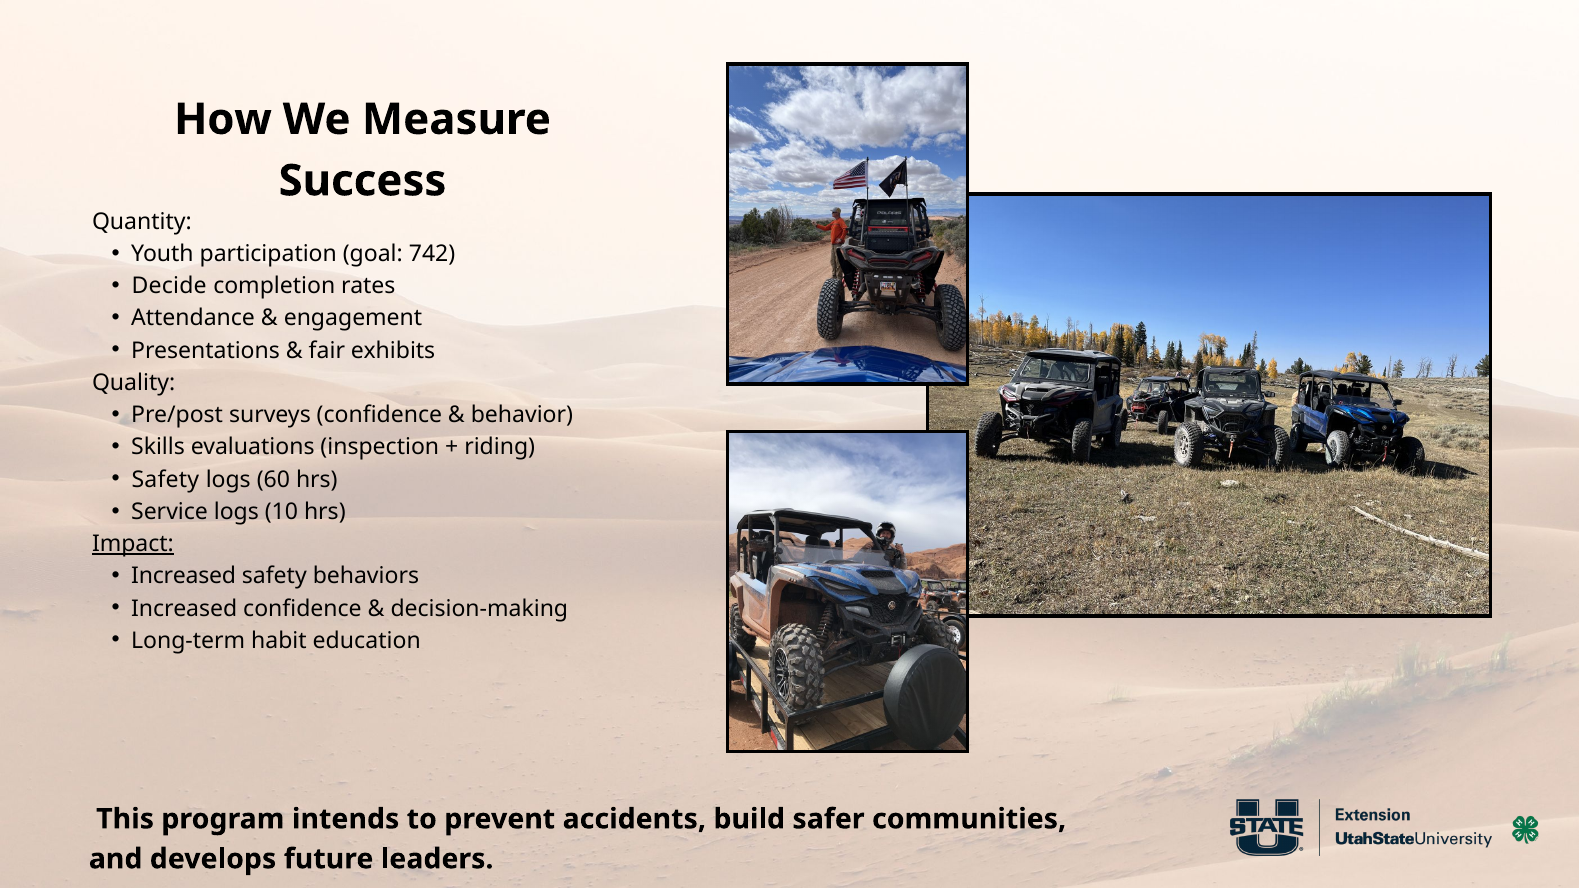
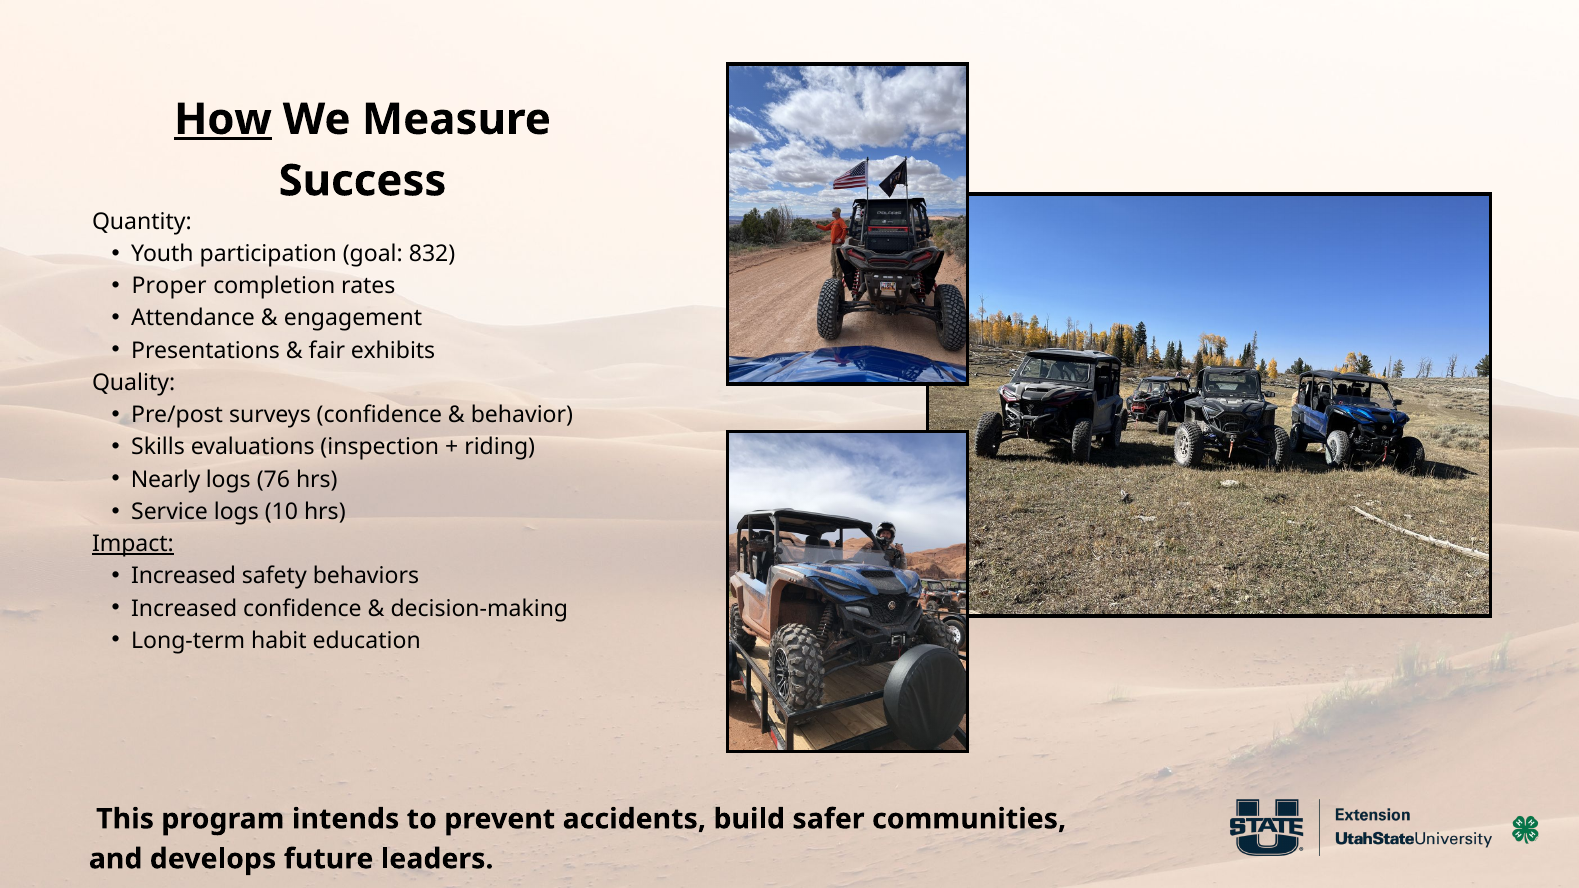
How underline: none -> present
742: 742 -> 832
Decide: Decide -> Proper
Safety at (165, 480): Safety -> Nearly
60: 60 -> 76
